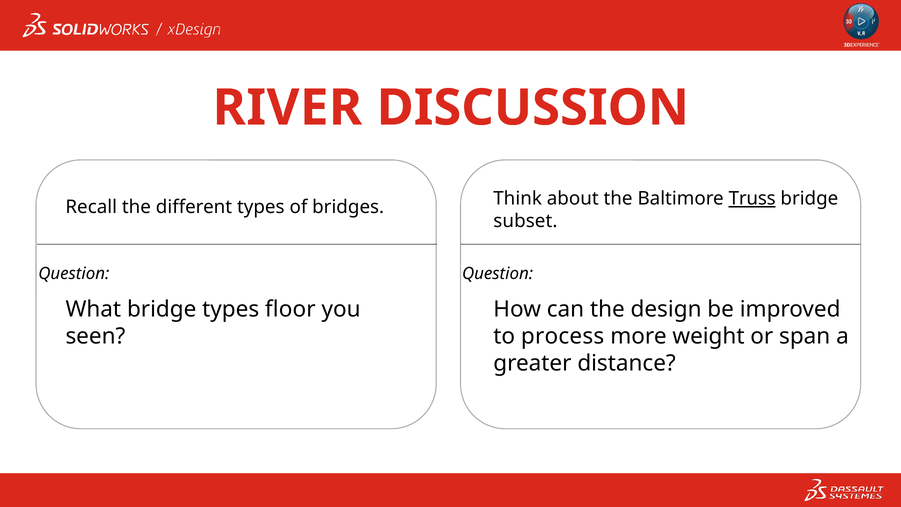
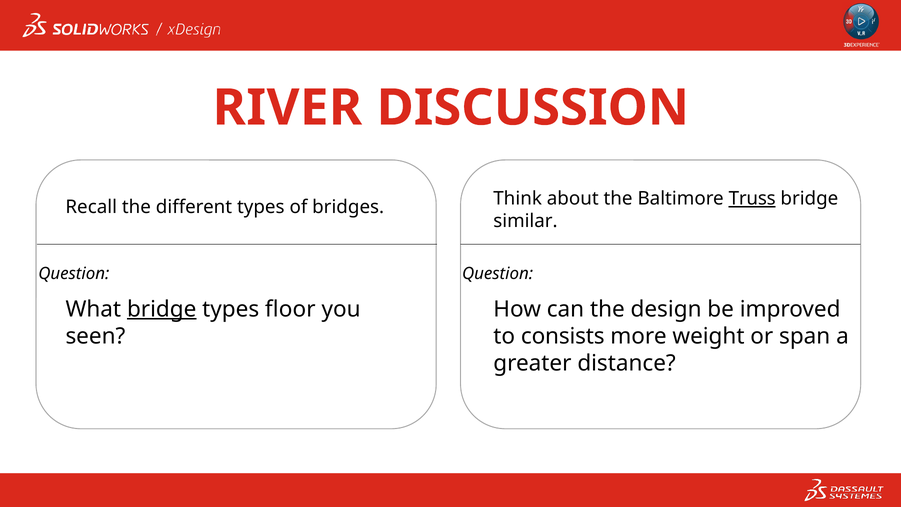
subset: subset -> similar
bridge at (162, 309) underline: none -> present
process: process -> consists
